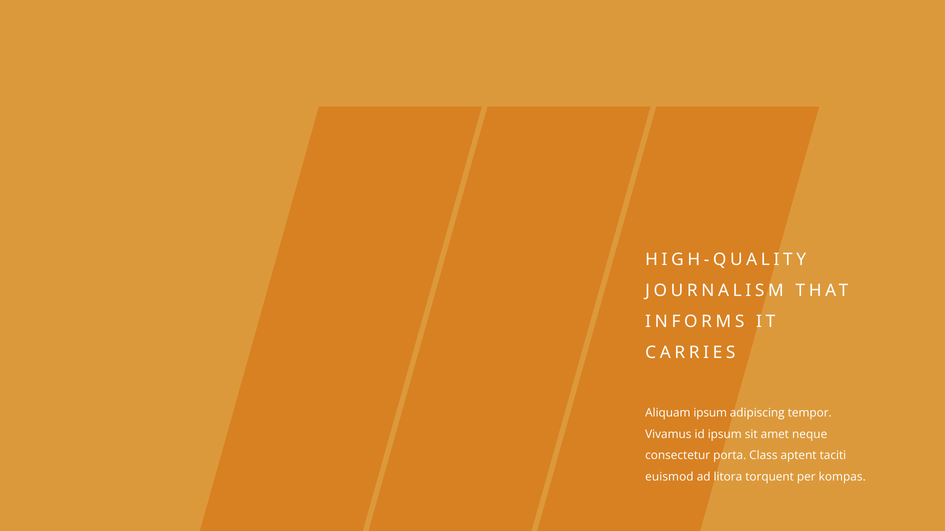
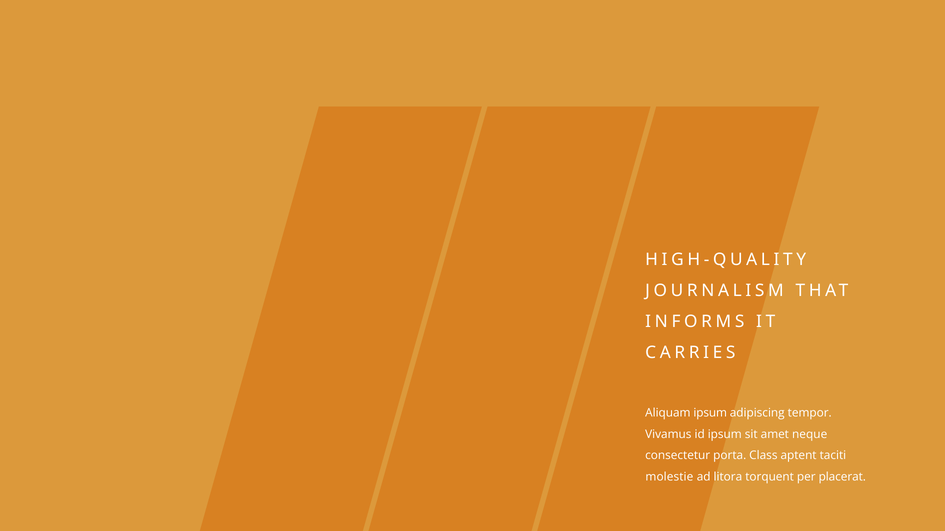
euismod: euismod -> molestie
kompas: kompas -> placerat
